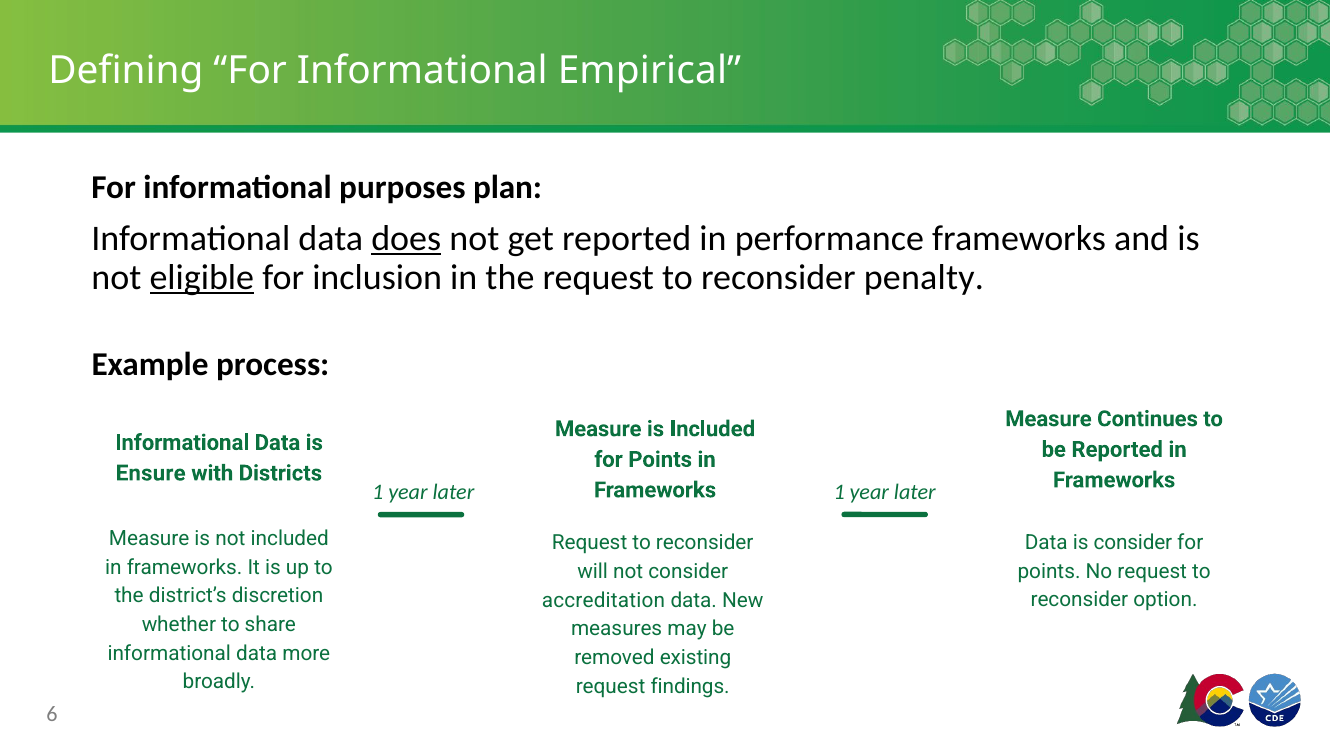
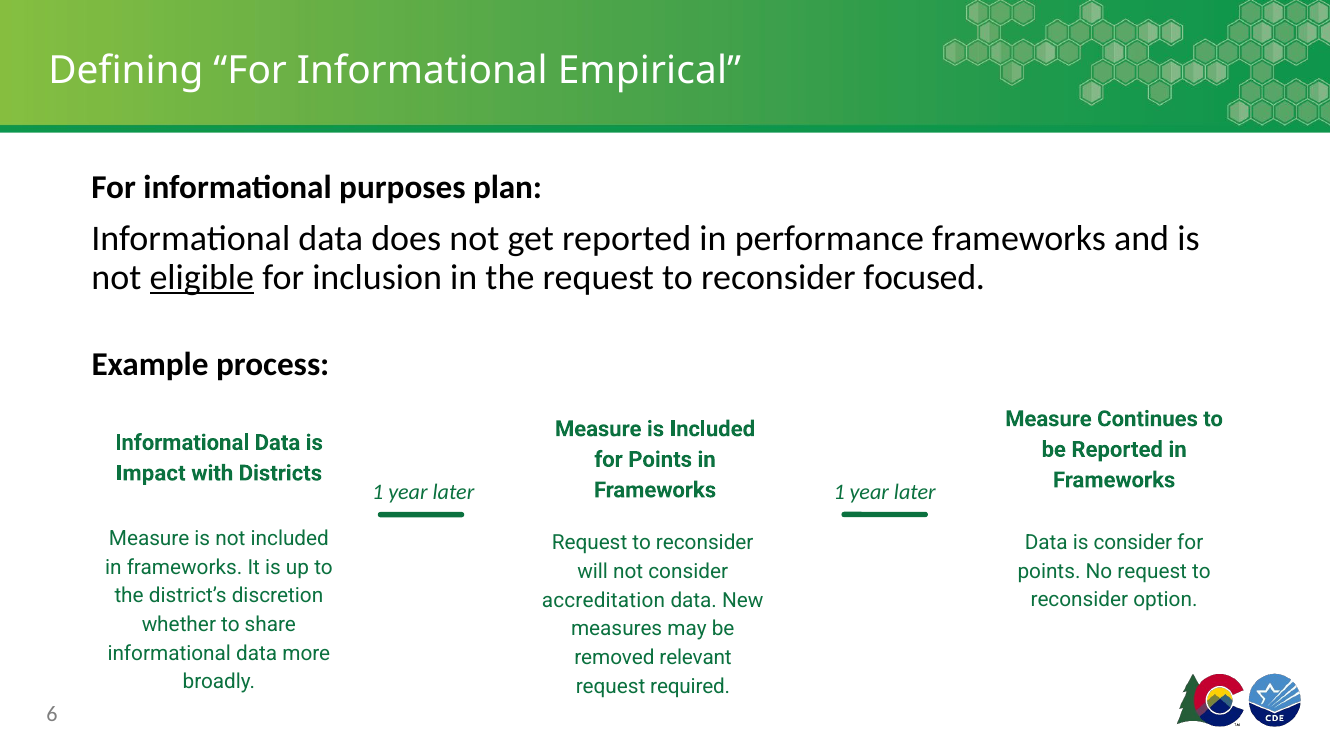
does underline: present -> none
penalty: penalty -> focused
Ensure: Ensure -> Impact
existing: existing -> relevant
findings: findings -> required
